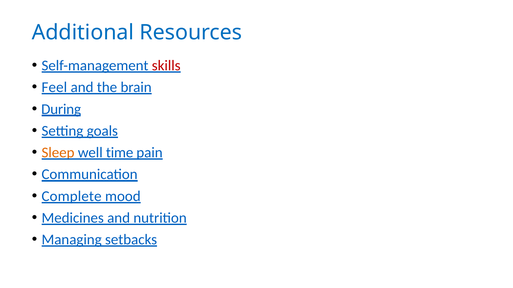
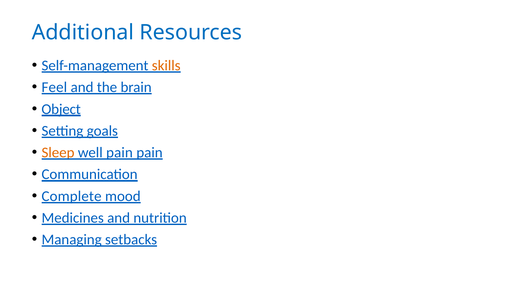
skills colour: red -> orange
During: During -> Object
well time: time -> pain
